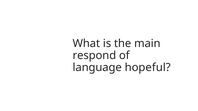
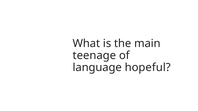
respond: respond -> teenage
